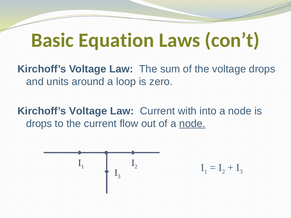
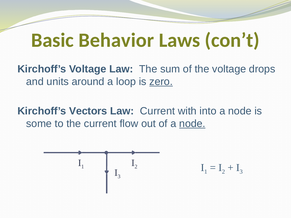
Equation: Equation -> Behavior
zero underline: none -> present
Voltage at (88, 111): Voltage -> Vectors
drops at (39, 124): drops -> some
